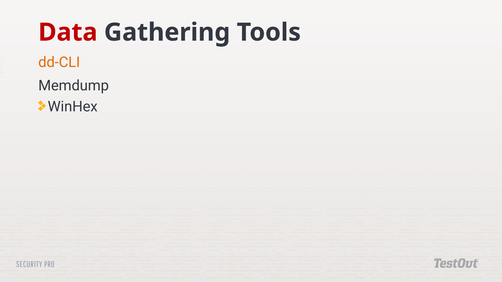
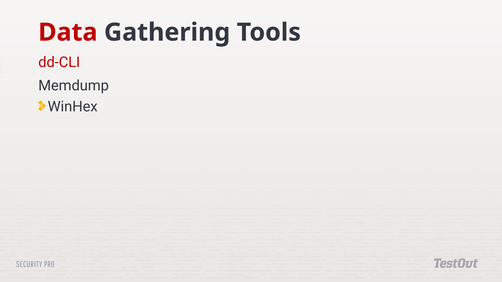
dd-CLI colour: orange -> red
